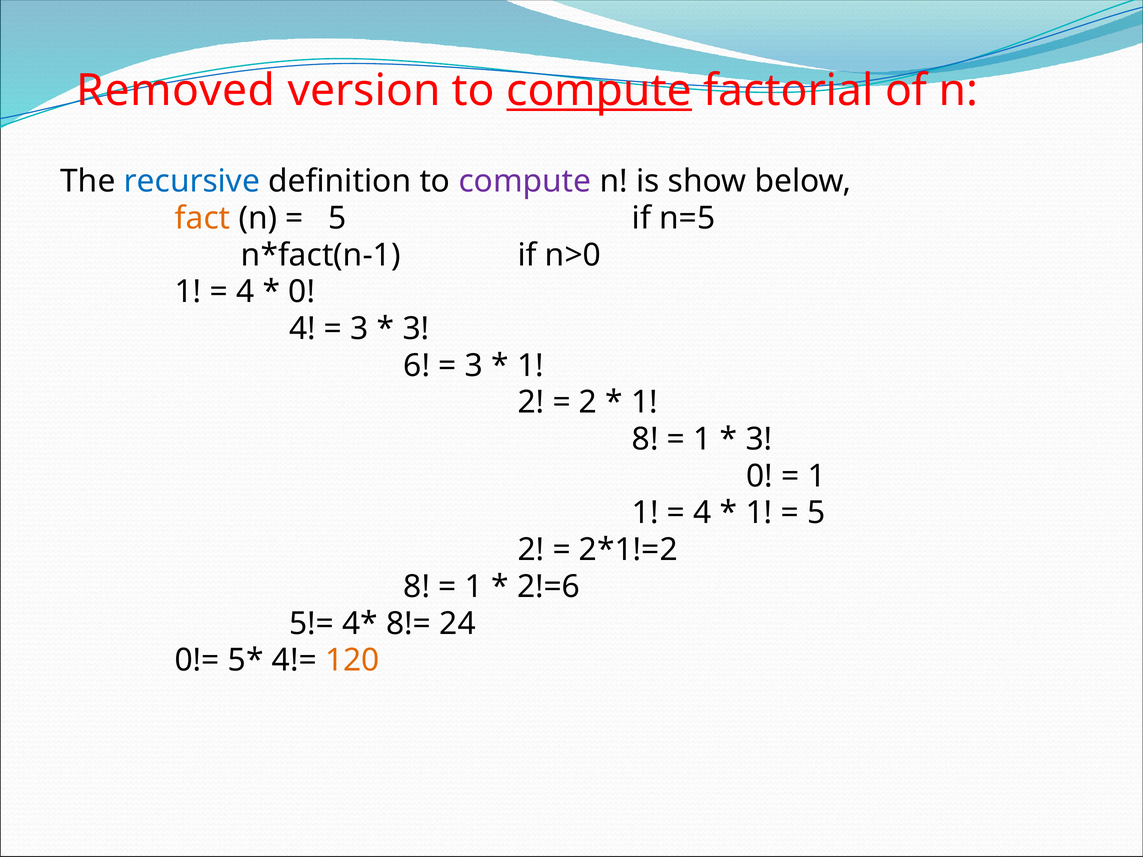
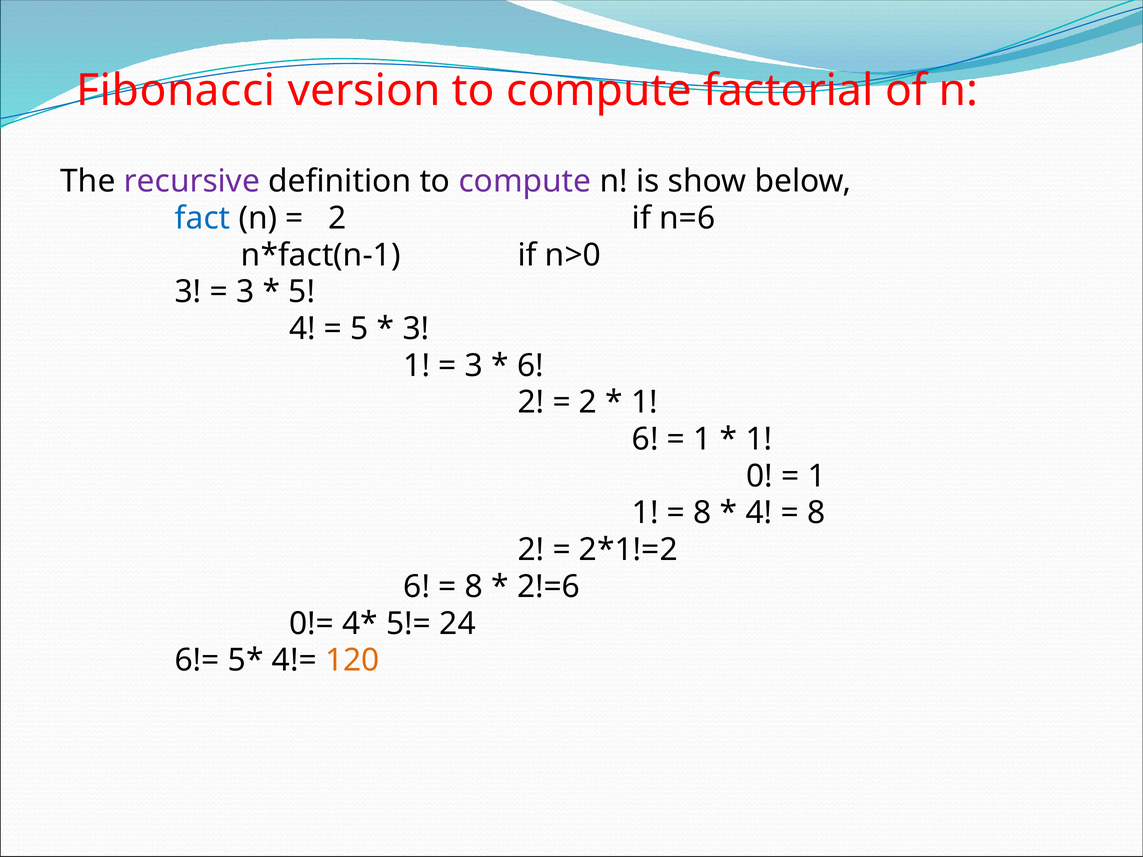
Removed: Removed -> Fibonacci
compute at (599, 91) underline: present -> none
recursive colour: blue -> purple
fact colour: orange -> blue
5 at (338, 218): 5 -> 2
n=5: n=5 -> n=6
1 at (188, 292): 1 -> 3
4 at (245, 292): 4 -> 3
0 at (302, 292): 0 -> 5
3 at (359, 329): 3 -> 5
6 at (417, 366): 6 -> 1
1 at (530, 366): 1 -> 6
8 at (645, 439): 8 -> 6
3 at (759, 439): 3 -> 1
4 at (702, 513): 4 -> 8
1 at (759, 513): 1 -> 4
5 at (816, 513): 5 -> 8
8 at (417, 587): 8 -> 6
1 at (474, 587): 1 -> 8
5!=: 5!= -> 0!=
8!=: 8!= -> 5!=
0!=: 0!= -> 6!=
